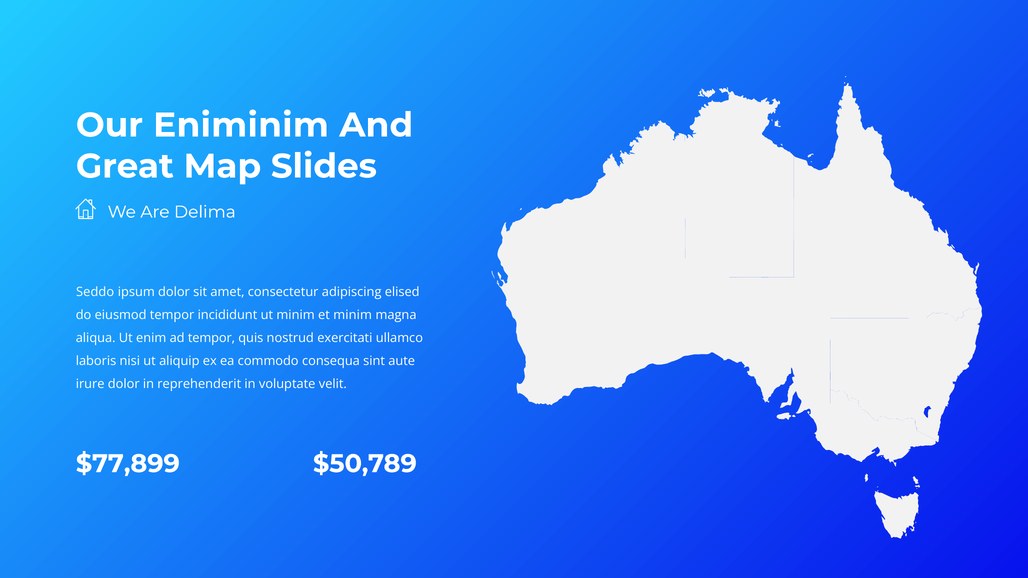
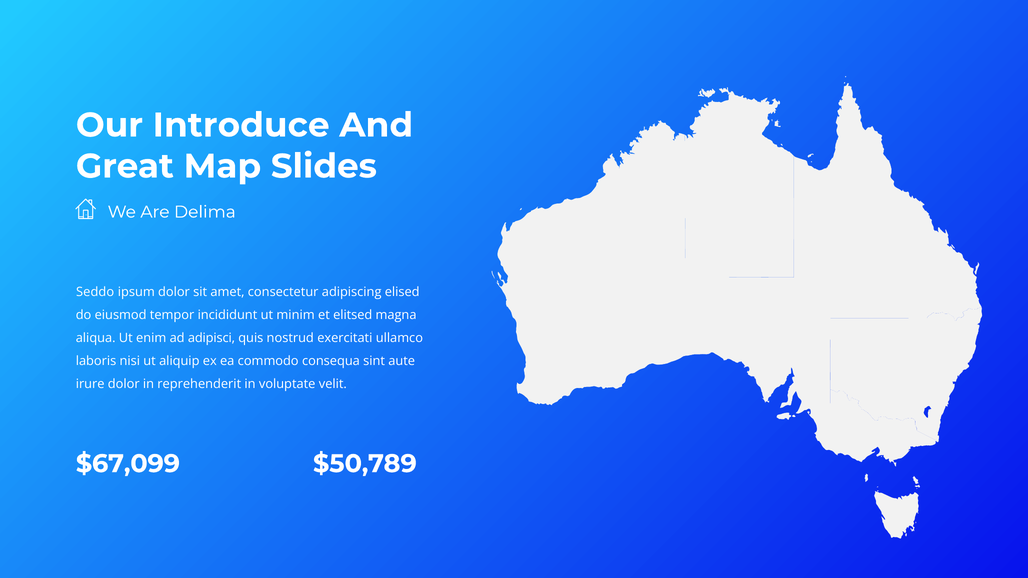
Eniminim: Eniminim -> Introduce
et minim: minim -> elitsed
ad tempor: tempor -> adipisci
$77,899: $77,899 -> $67,099
